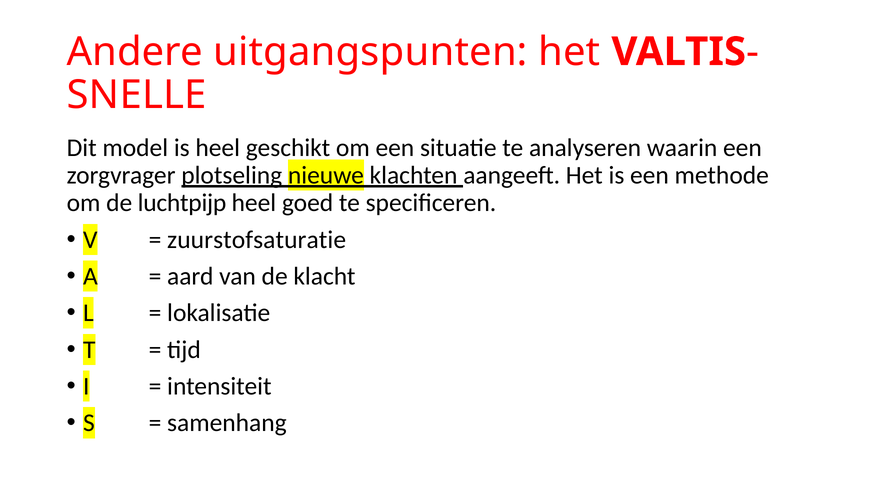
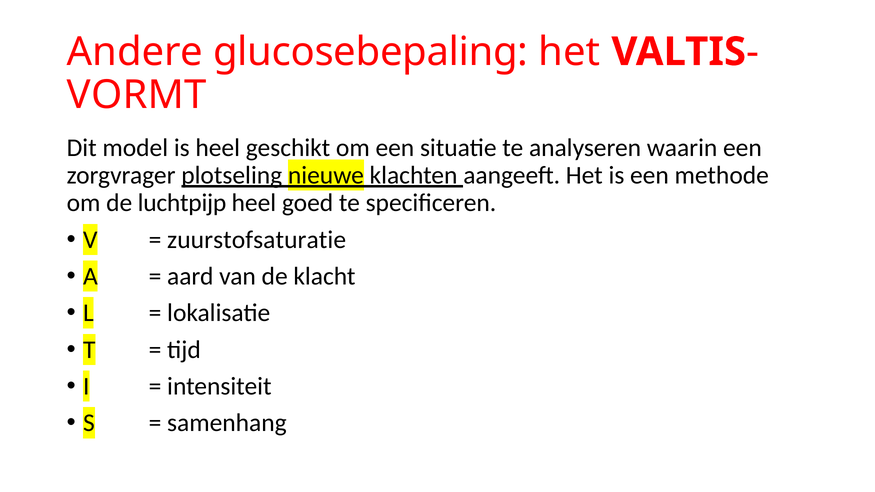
uitgangspunten: uitgangspunten -> glucosebepaling
SNELLE: SNELLE -> VORMT
